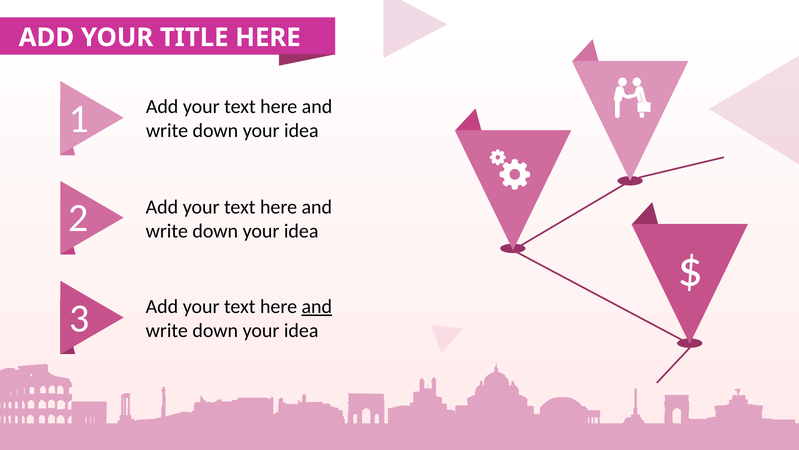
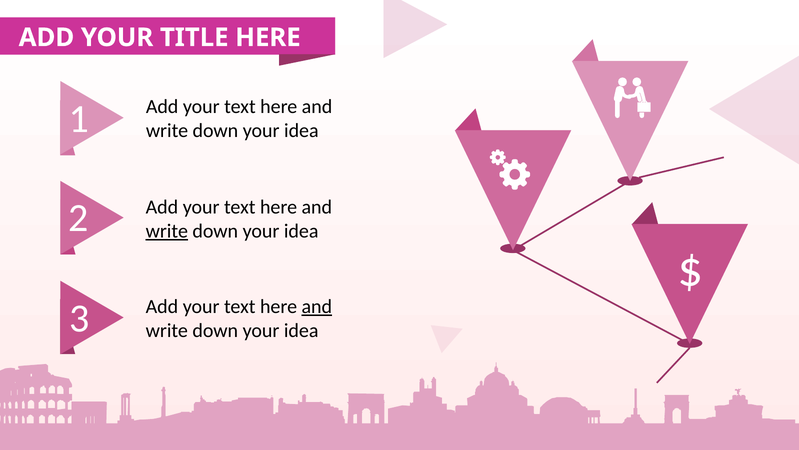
write at (167, 231) underline: none -> present
